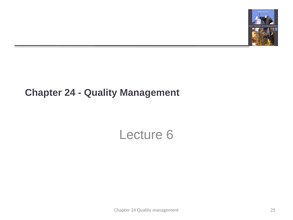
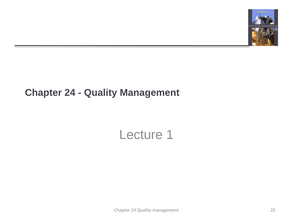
6: 6 -> 1
